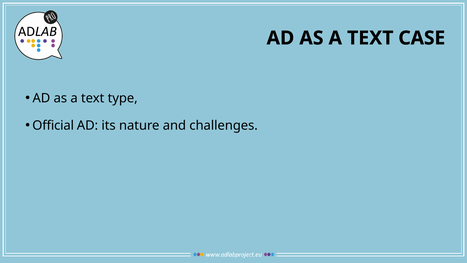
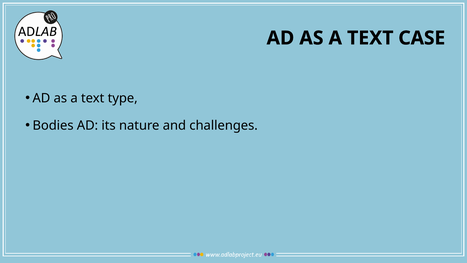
Official: Official -> Bodies
